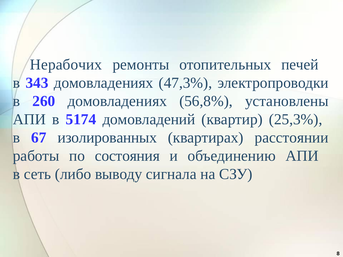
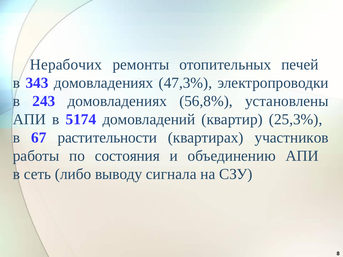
260: 260 -> 243
изолированных: изолированных -> растительности
расстоянии: расстоянии -> участников
